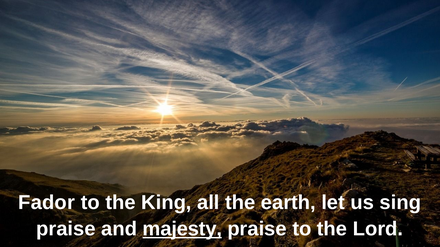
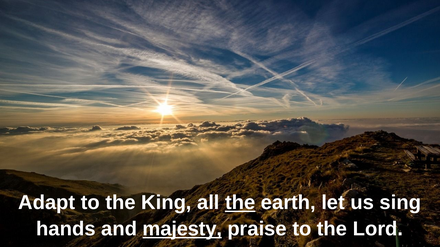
Fador: Fador -> Adapt
the at (240, 203) underline: none -> present
praise at (66, 229): praise -> hands
